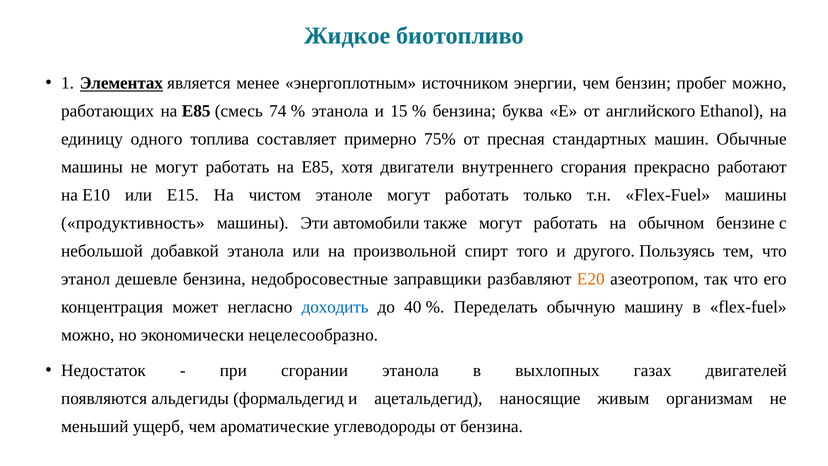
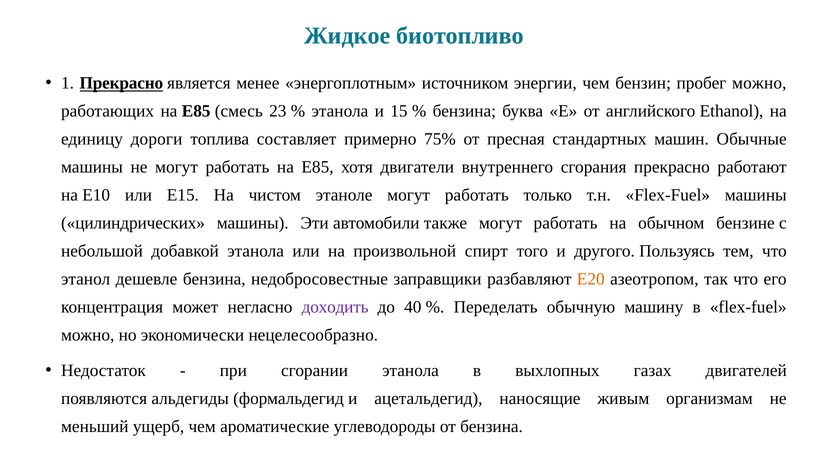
1 Элементах: Элементах -> Прекрасно
74: 74 -> 23
одного: одного -> дороги
продуктивность: продуктивность -> цилиндрических
доходить colour: blue -> purple
